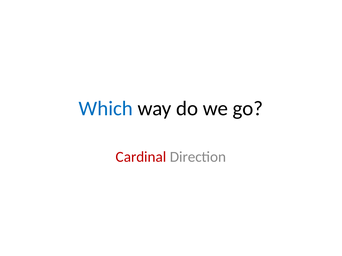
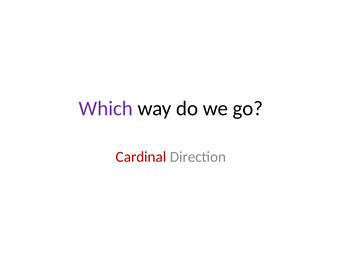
Which colour: blue -> purple
